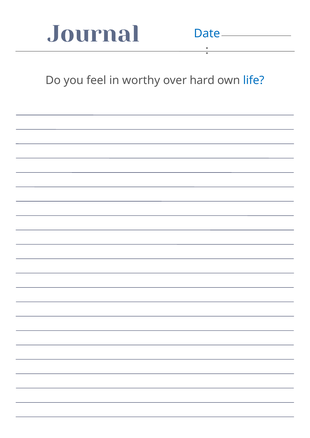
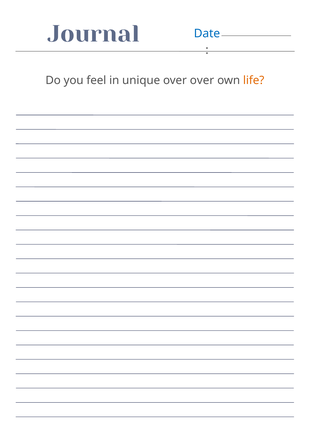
worthy: worthy -> unique
over hard: hard -> over
life colour: blue -> orange
